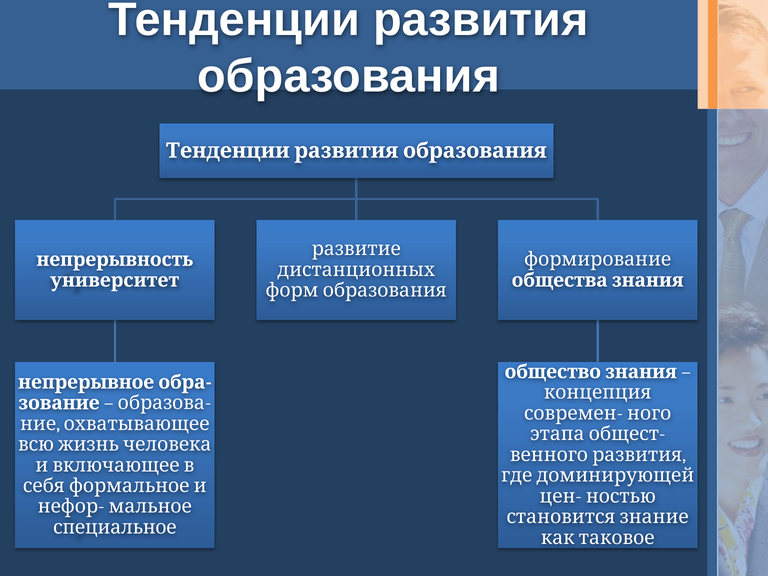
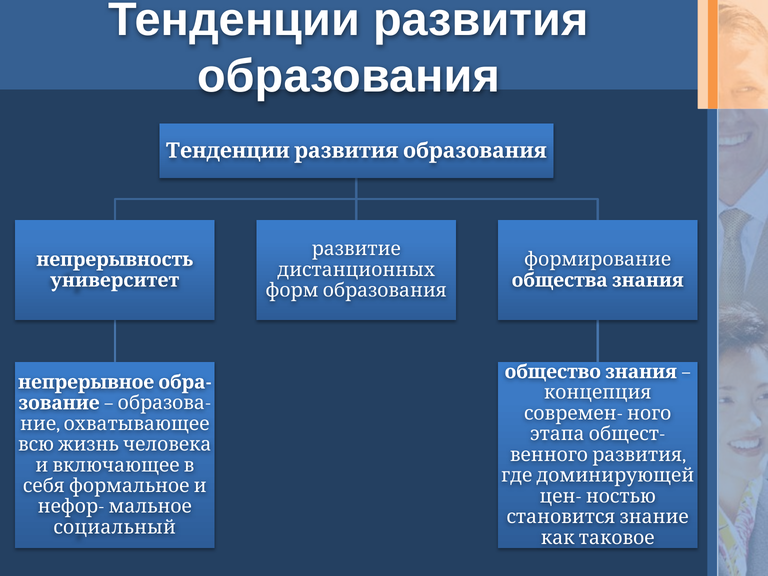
специальное: специальное -> социальный
